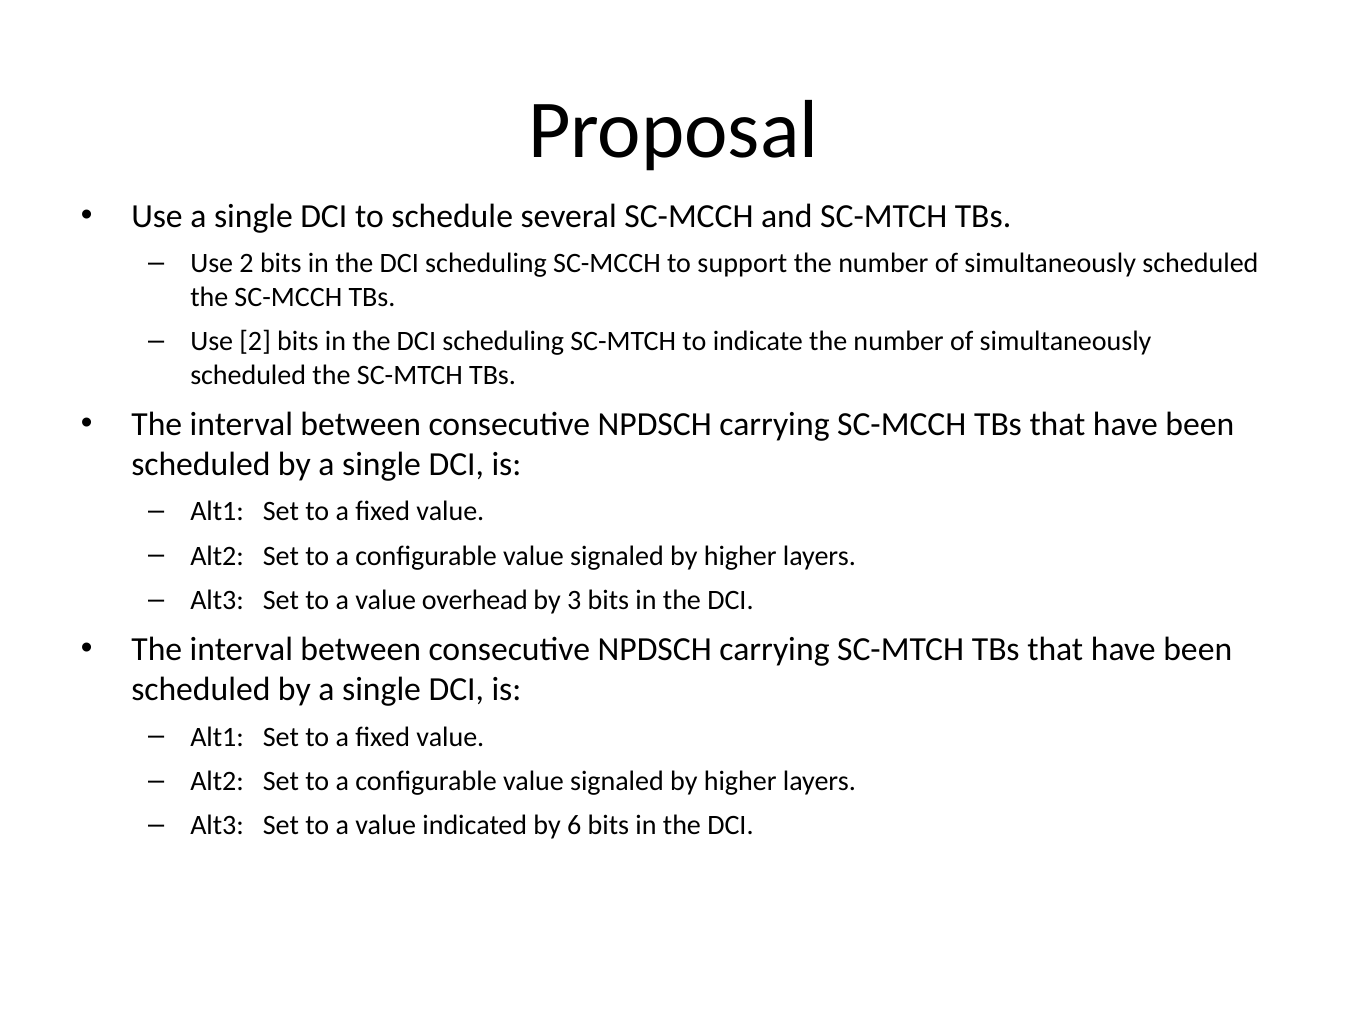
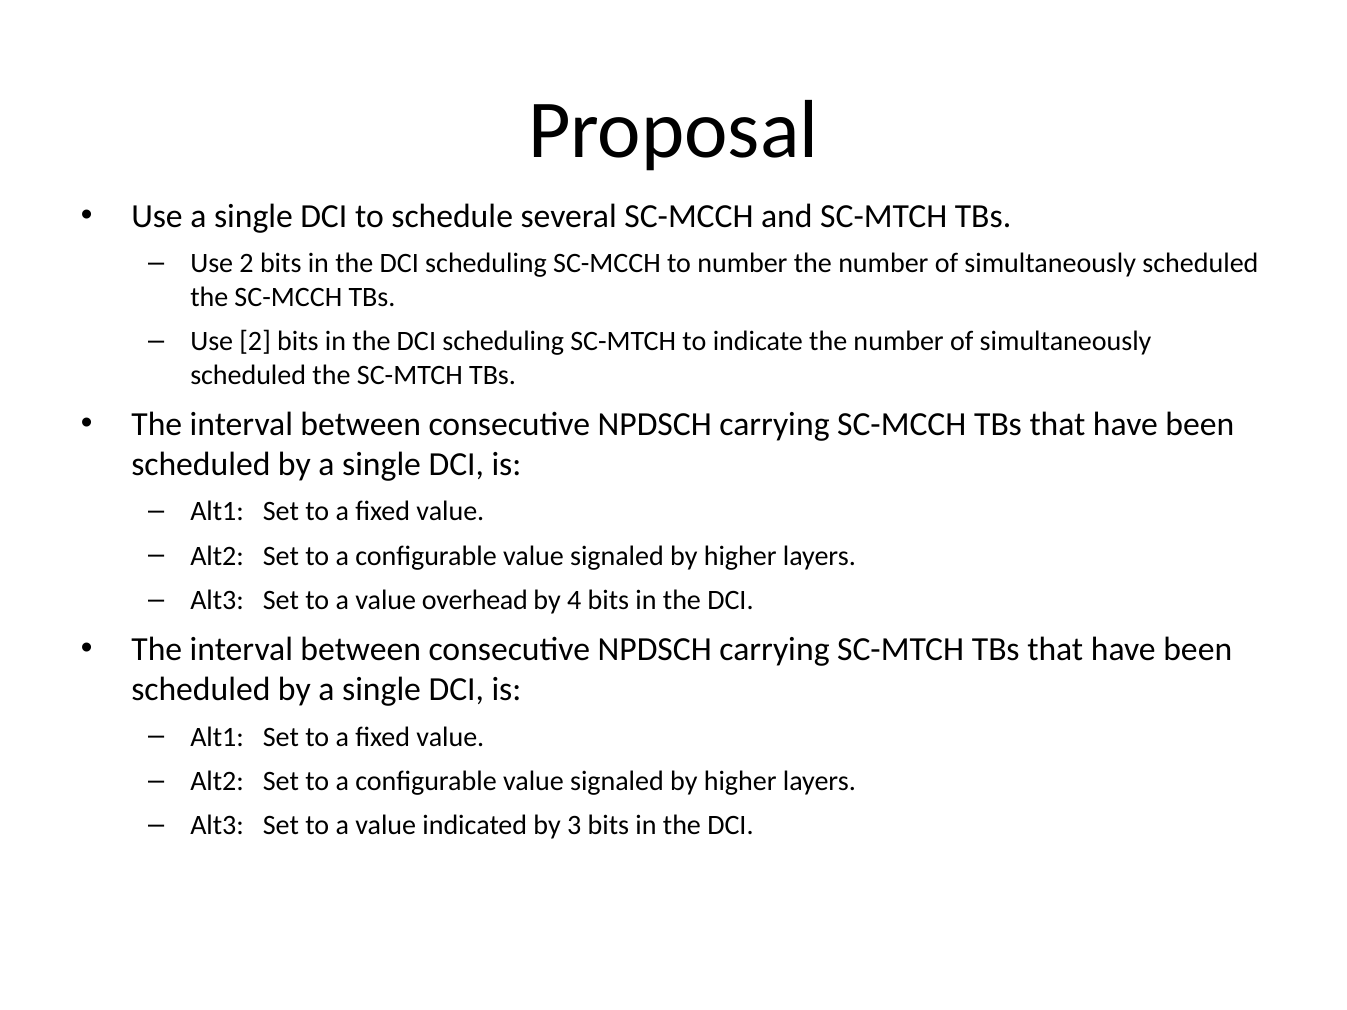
to support: support -> number
3: 3 -> 4
6: 6 -> 3
